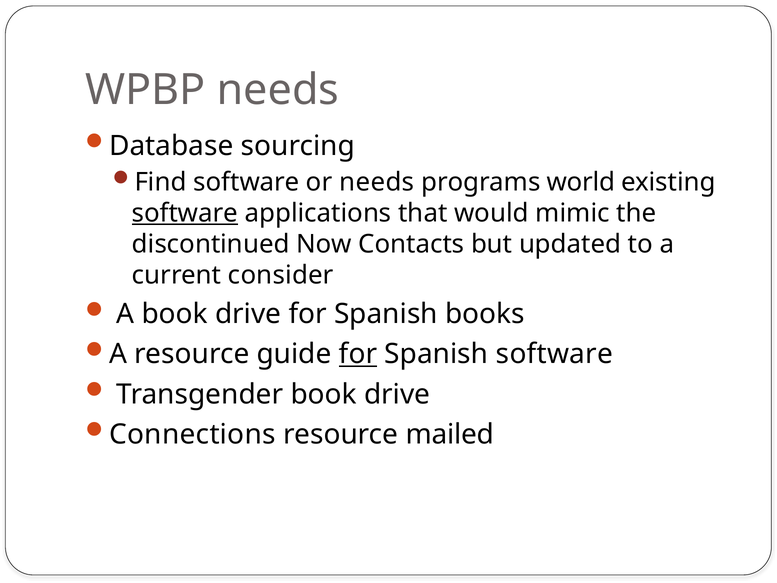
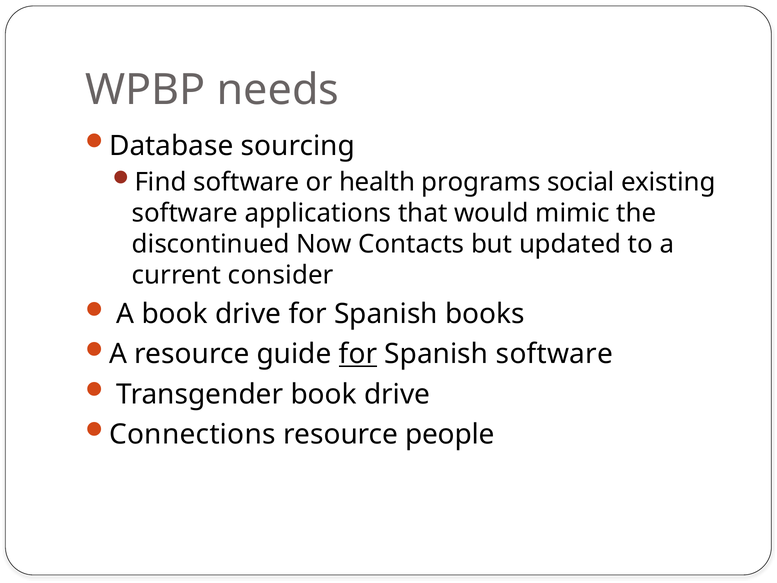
or needs: needs -> health
world: world -> social
software at (185, 213) underline: present -> none
mailed: mailed -> people
